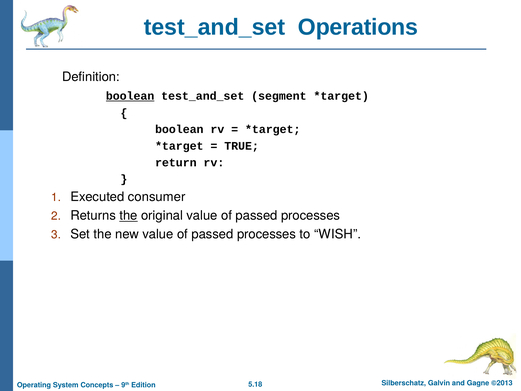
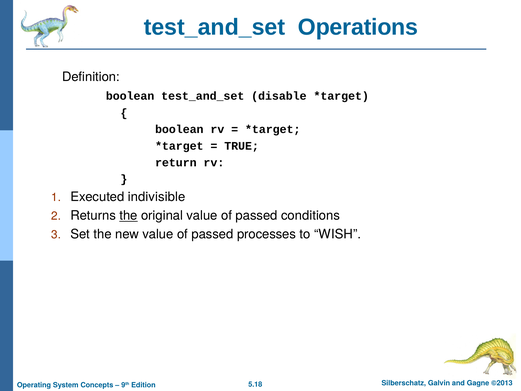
boolean at (130, 96) underline: present -> none
segment: segment -> disable
consumer: consumer -> indivisible
processes at (311, 216): processes -> conditions
